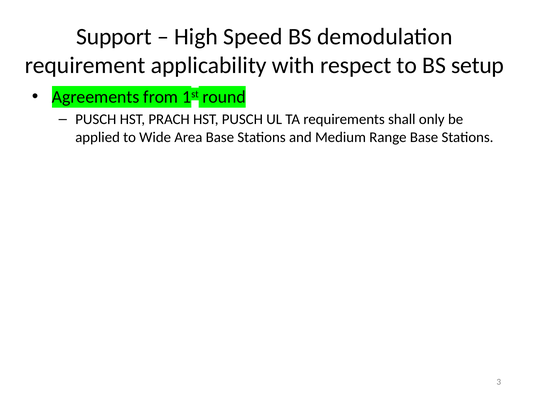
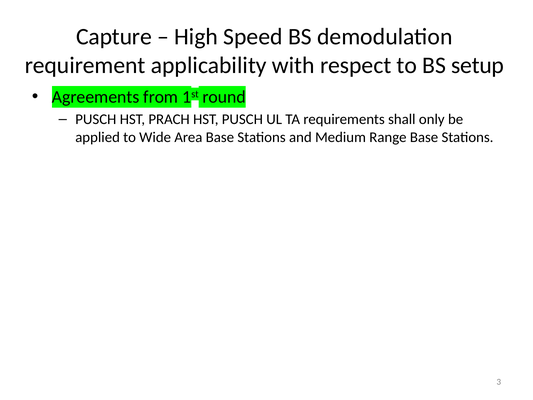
Support: Support -> Capture
